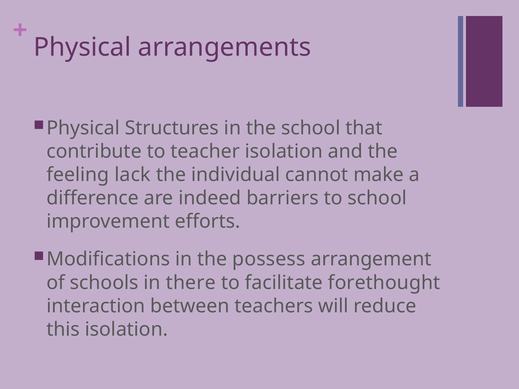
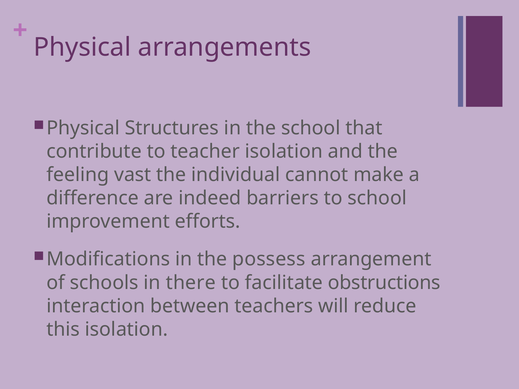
lack: lack -> vast
forethought: forethought -> obstructions
